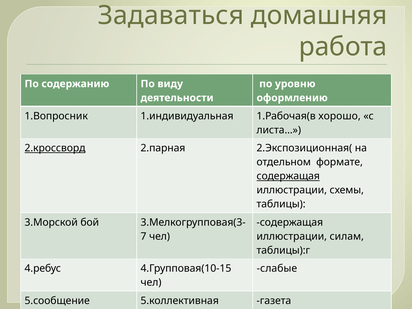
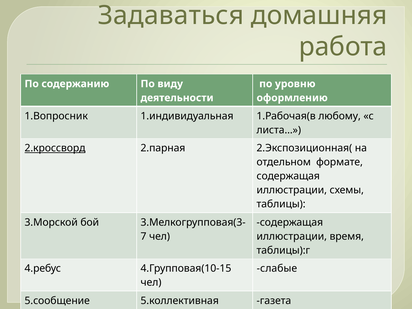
хорошо: хорошо -> любому
содержащая at (288, 176) underline: present -> none
силам: силам -> время
